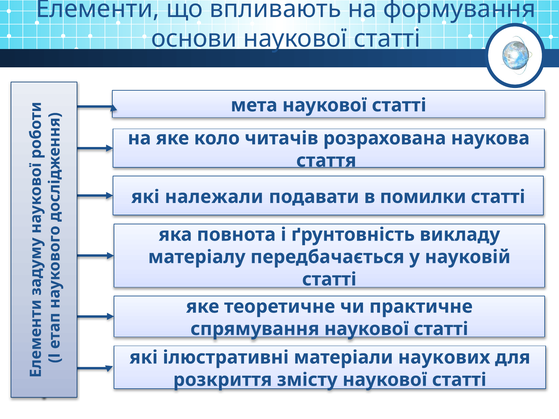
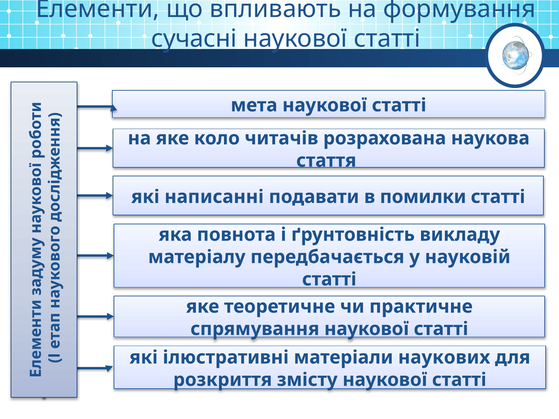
основи: основи -> сучасні
належали: належали -> написанні
